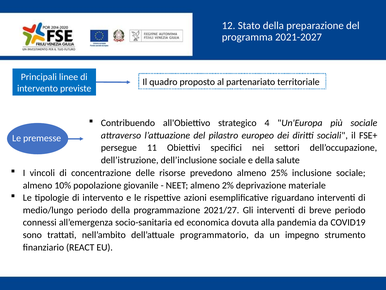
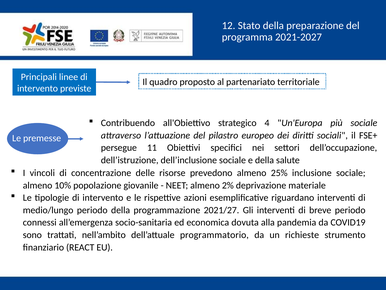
impegno: impegno -> richieste
